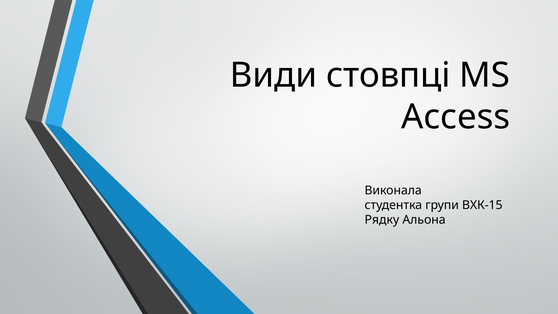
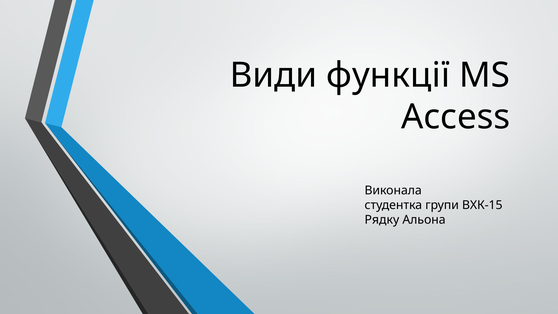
стовпці: стовпці -> функції
